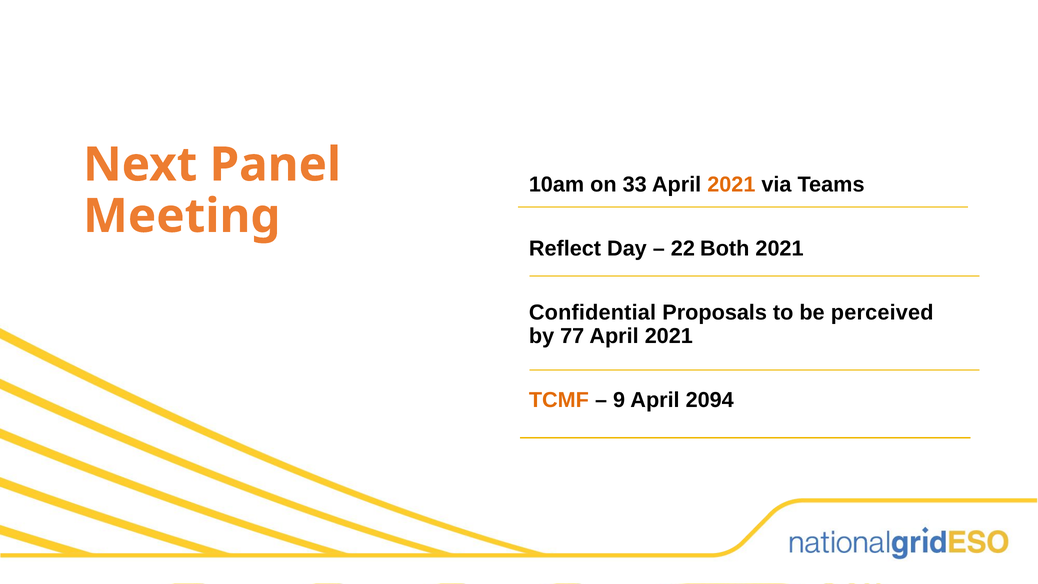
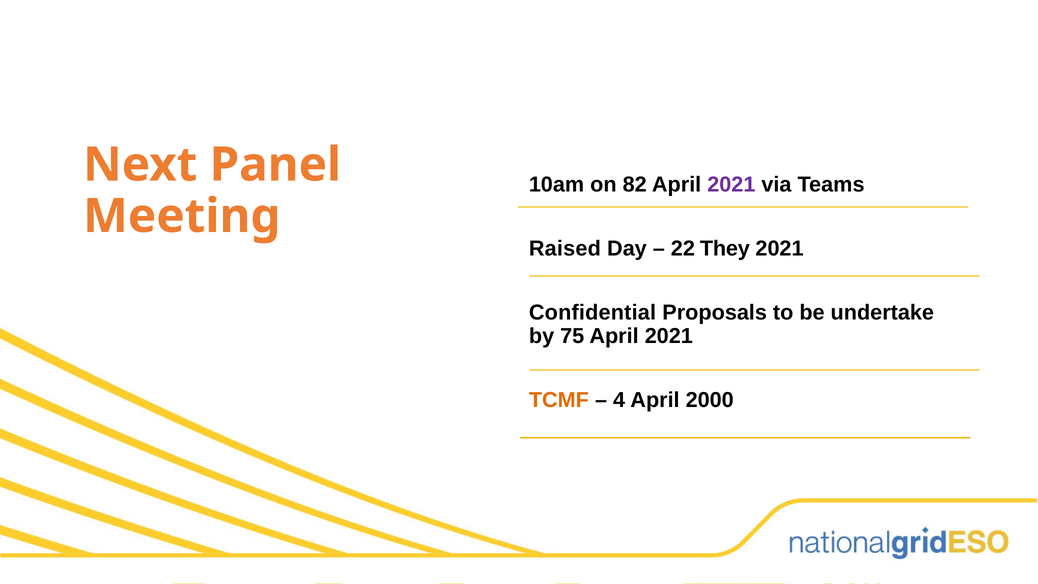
33: 33 -> 82
2021 at (731, 185) colour: orange -> purple
Reflect: Reflect -> Raised
Both: Both -> They
perceived: perceived -> undertake
77: 77 -> 75
9: 9 -> 4
2094: 2094 -> 2000
